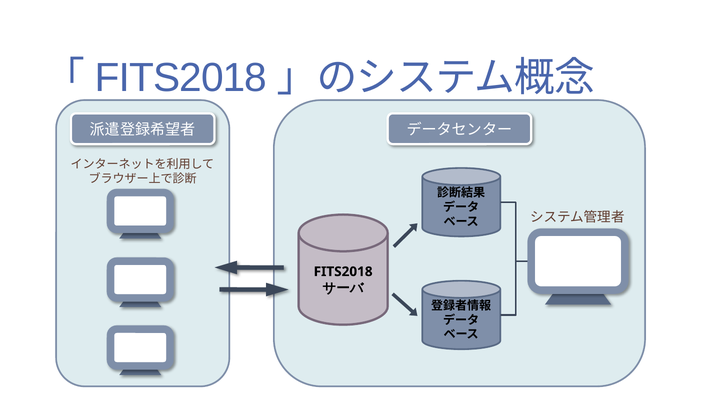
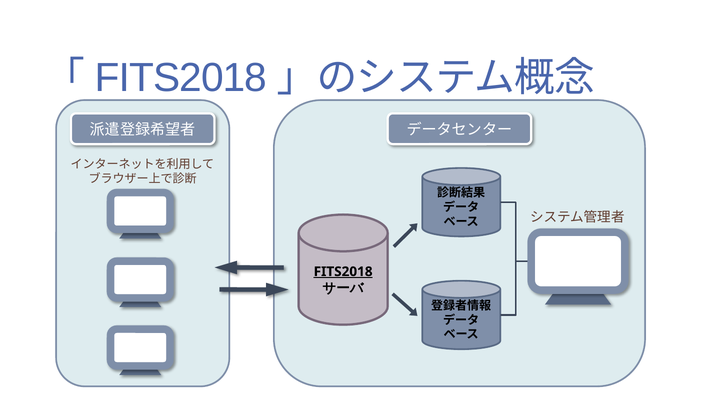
FITS2018 at (343, 272) underline: none -> present
